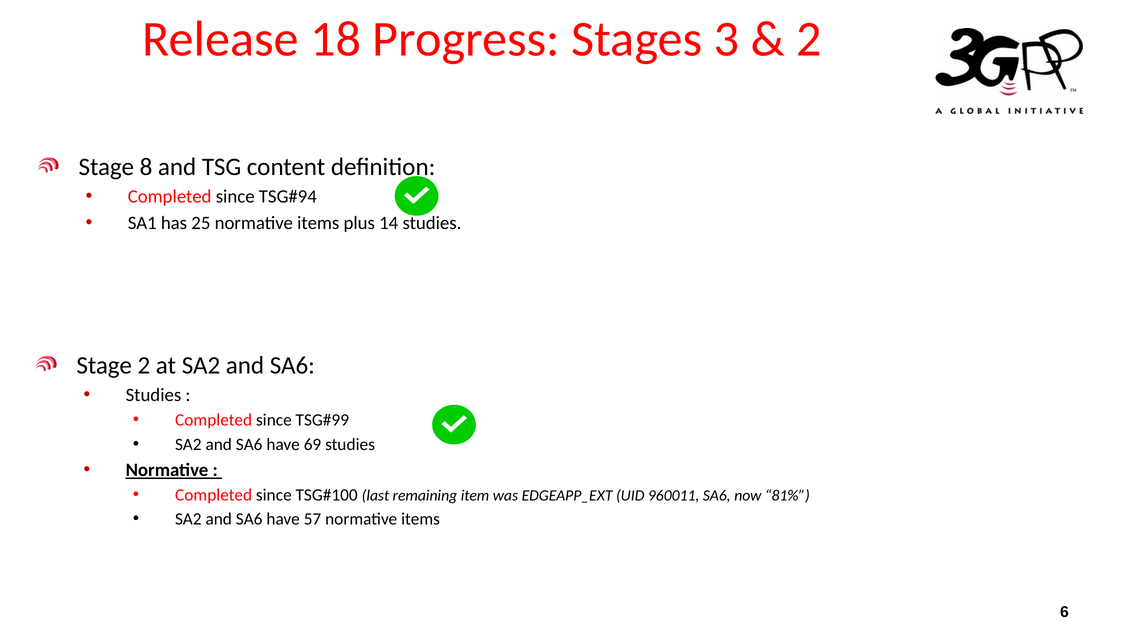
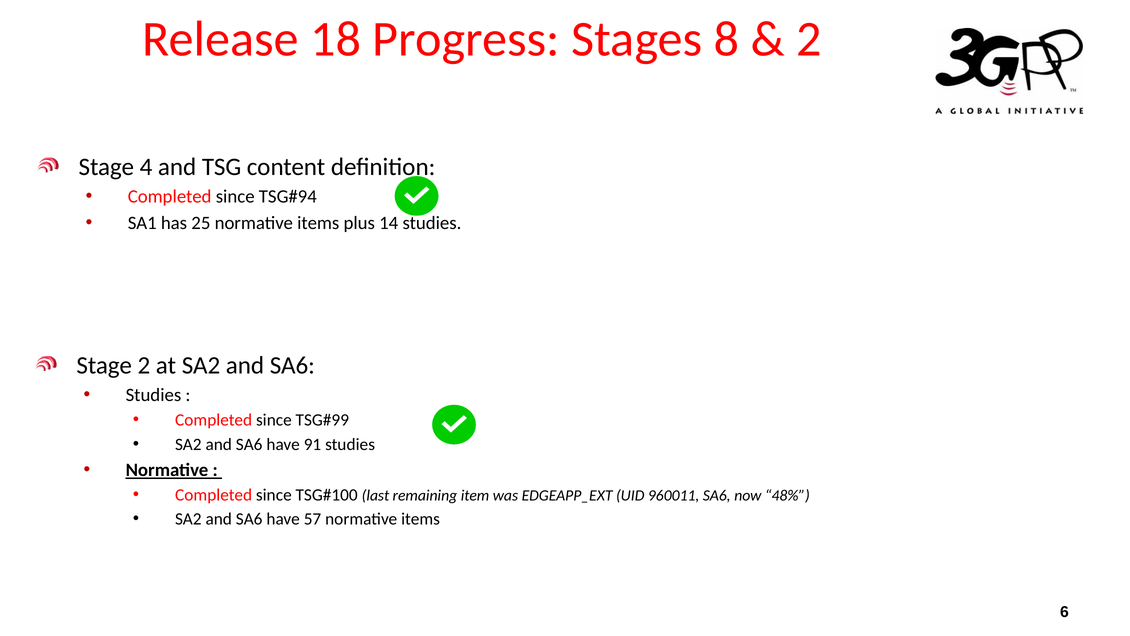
3: 3 -> 8
8: 8 -> 4
69: 69 -> 91
81%: 81% -> 48%
